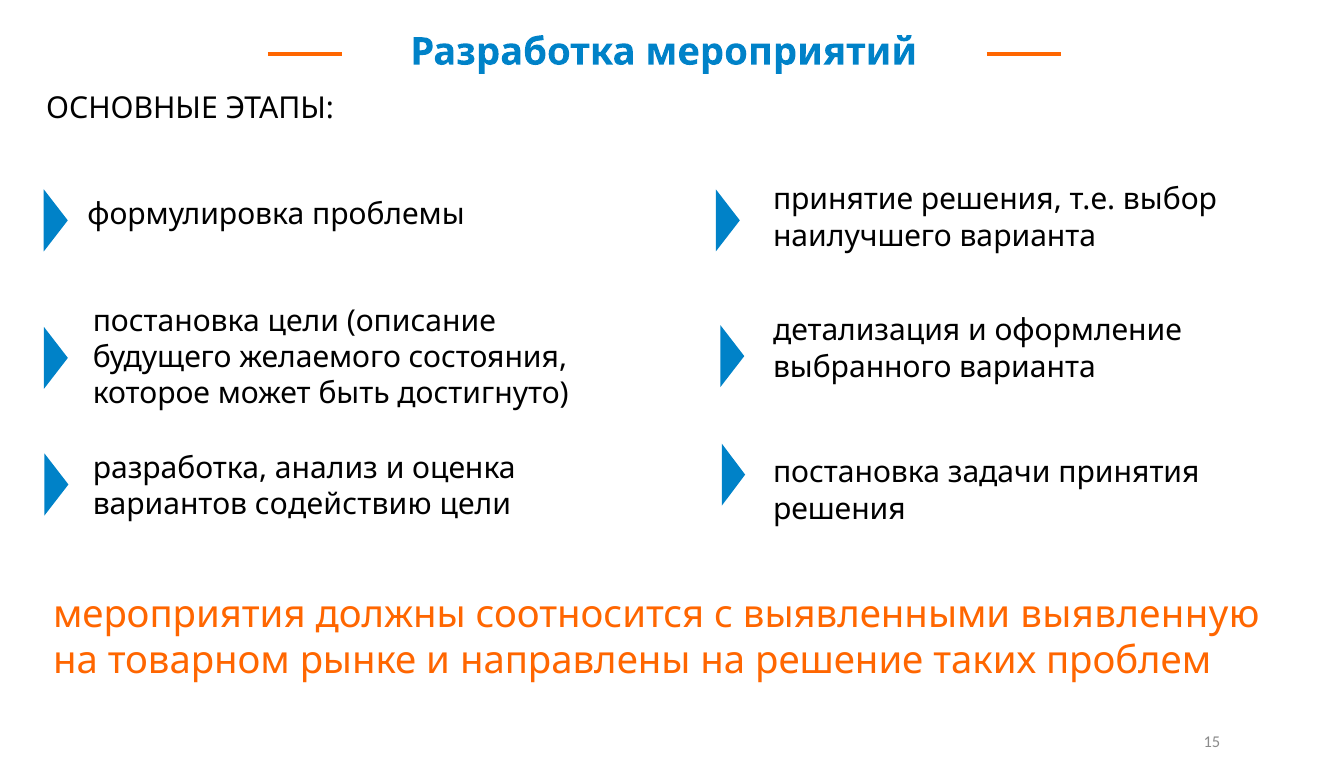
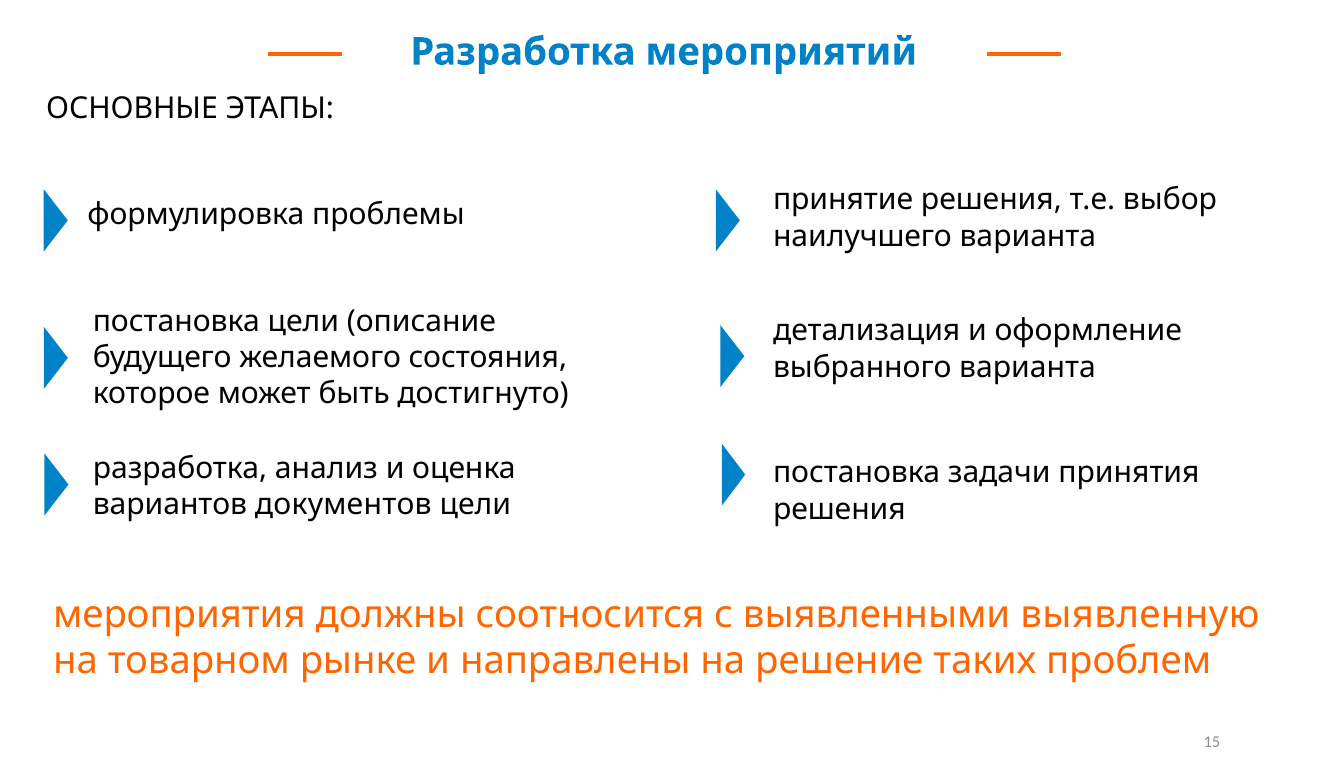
содействию: содействию -> документов
